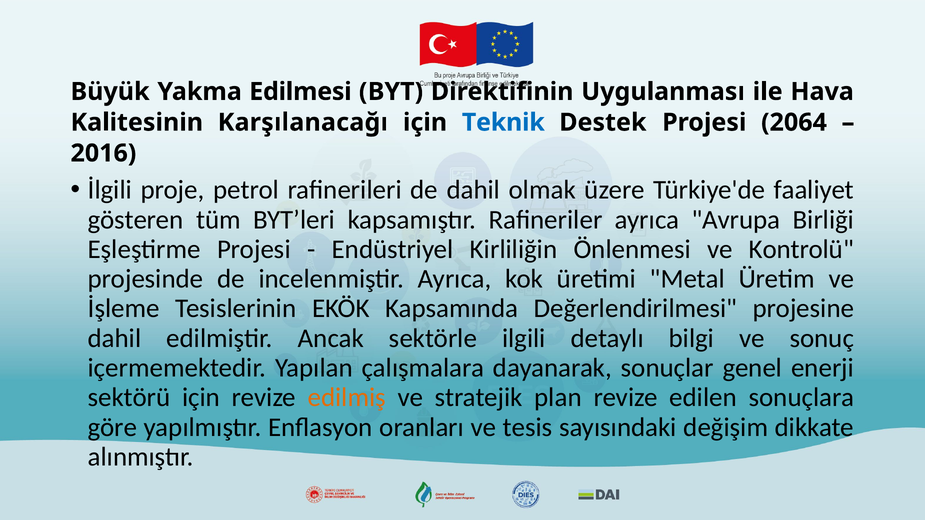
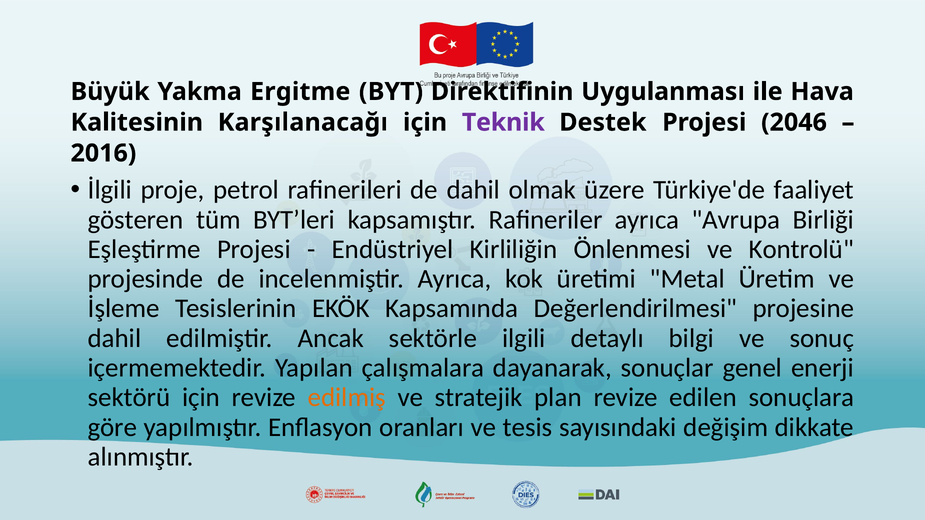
Edilmesi: Edilmesi -> Ergitme
Teknik colour: blue -> purple
2064: 2064 -> 2046
